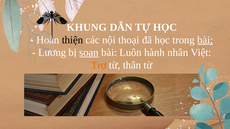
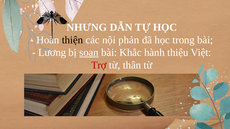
KHUNG: KHUNG -> NHƯNG
thoại: thoại -> phản
bài at (205, 40) underline: present -> none
Luôn: Luôn -> Khắc
nhân: nhân -> thiệu
Trợ colour: orange -> red
